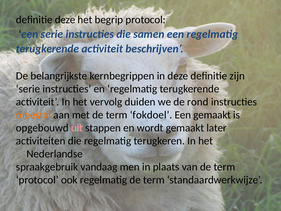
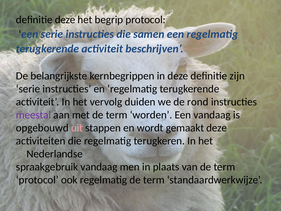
meestal colour: orange -> purple
fokdoel: fokdoel -> worden
Een gemaakt: gemaakt -> vandaag
gemaakt later: later -> deze
